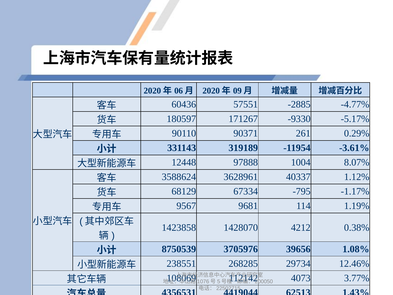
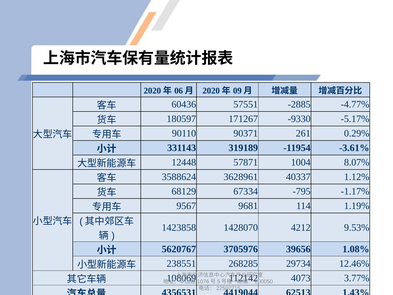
97888: 97888 -> 57871
0.38%: 0.38% -> 9.53%
8750539: 8750539 -> 5620767
